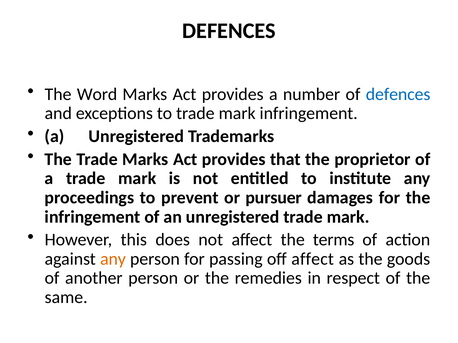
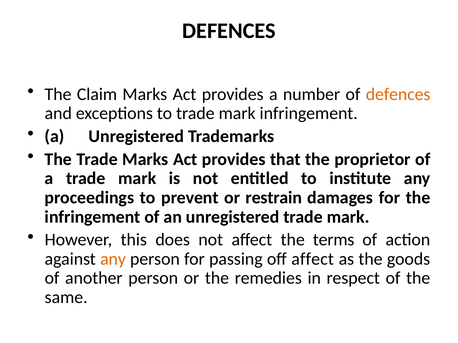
Word: Word -> Claim
defences at (398, 94) colour: blue -> orange
pursuer: pursuer -> restrain
